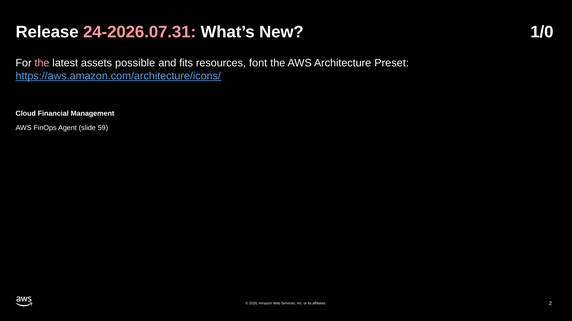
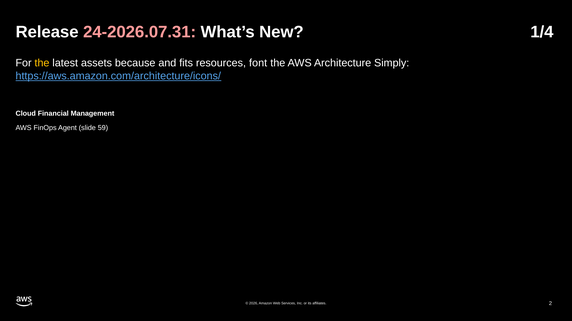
1/0: 1/0 -> 1/4
the at (42, 63) colour: pink -> yellow
possible: possible -> because
Preset: Preset -> Simply
